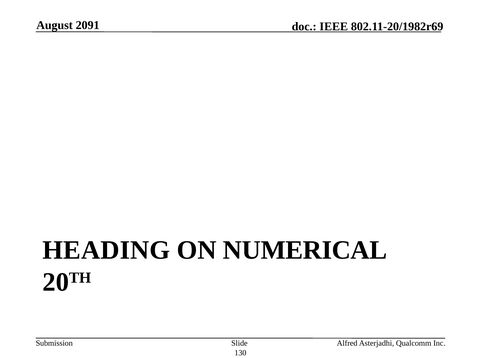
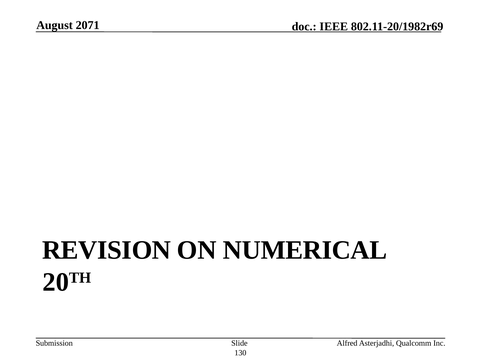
2091: 2091 -> 2071
HEADING: HEADING -> REVISION
